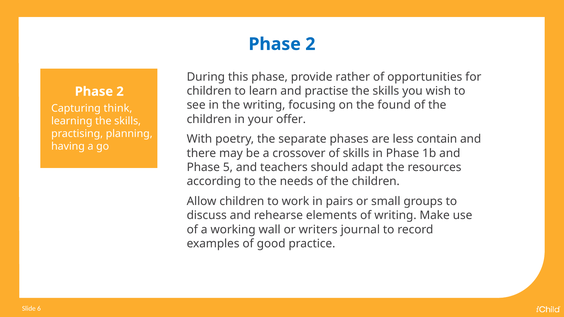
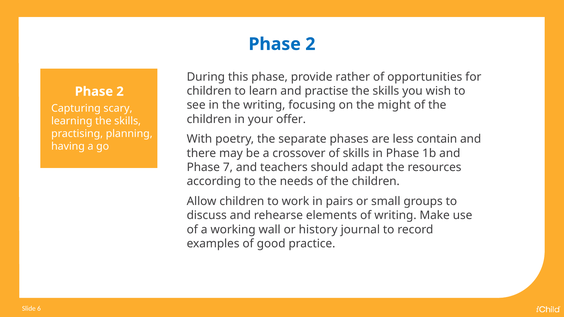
found: found -> might
think: think -> scary
5: 5 -> 7
writers: writers -> history
